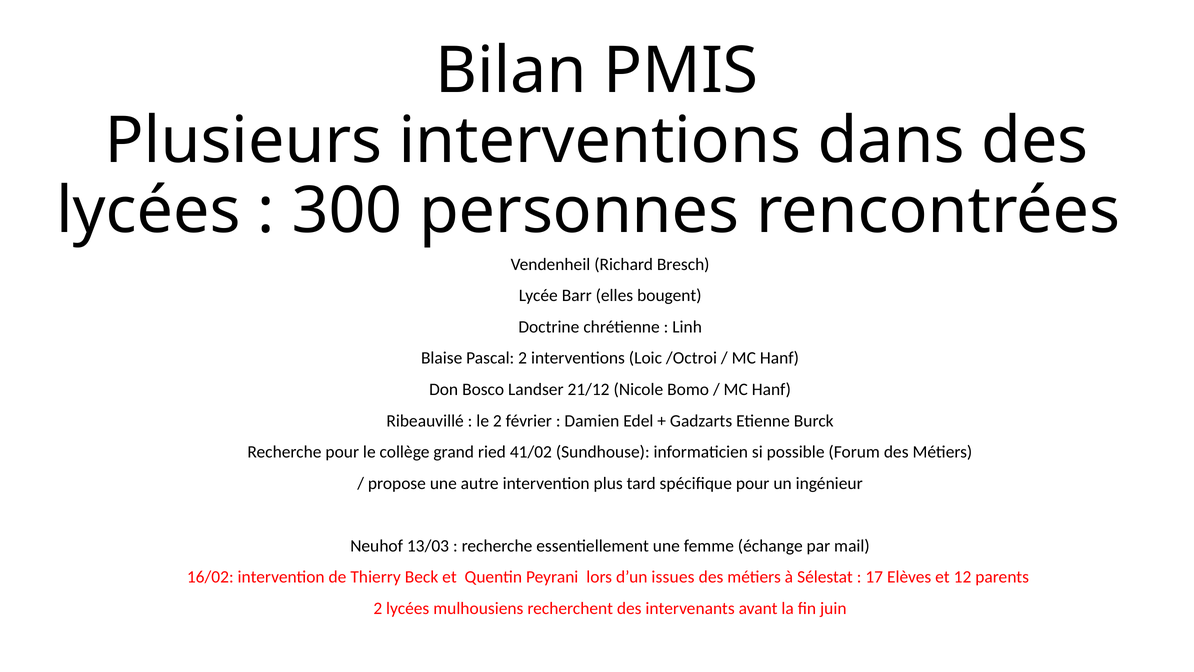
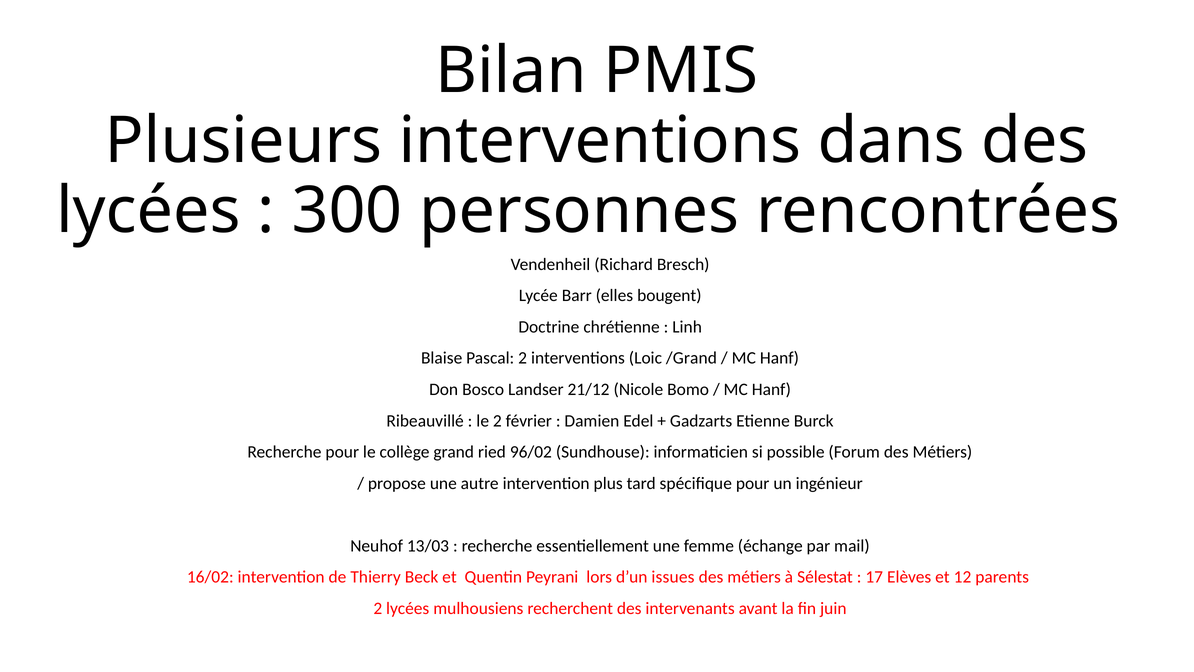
/Octroi: /Octroi -> /Grand
41/02: 41/02 -> 96/02
